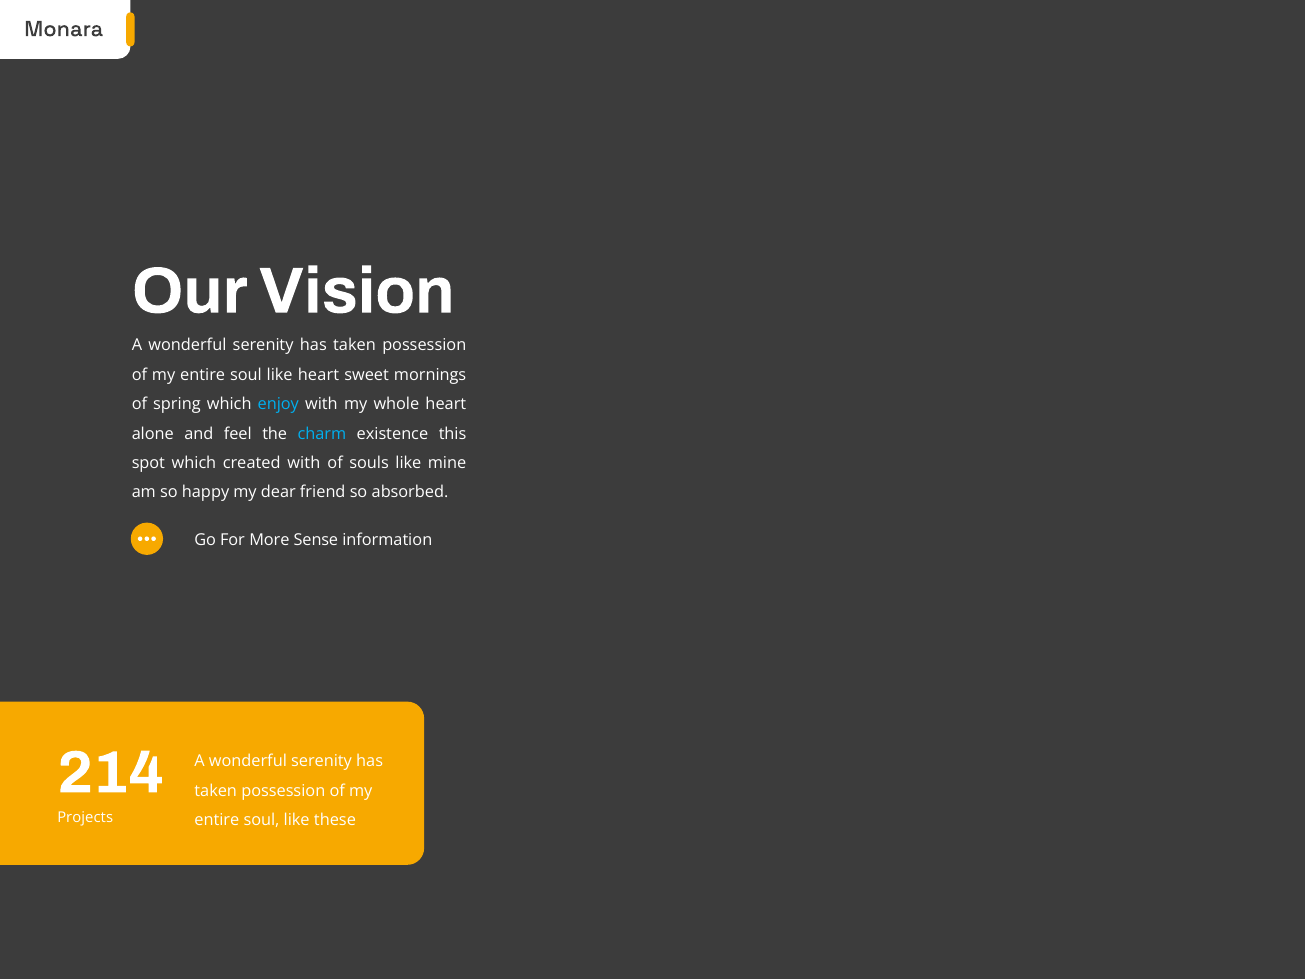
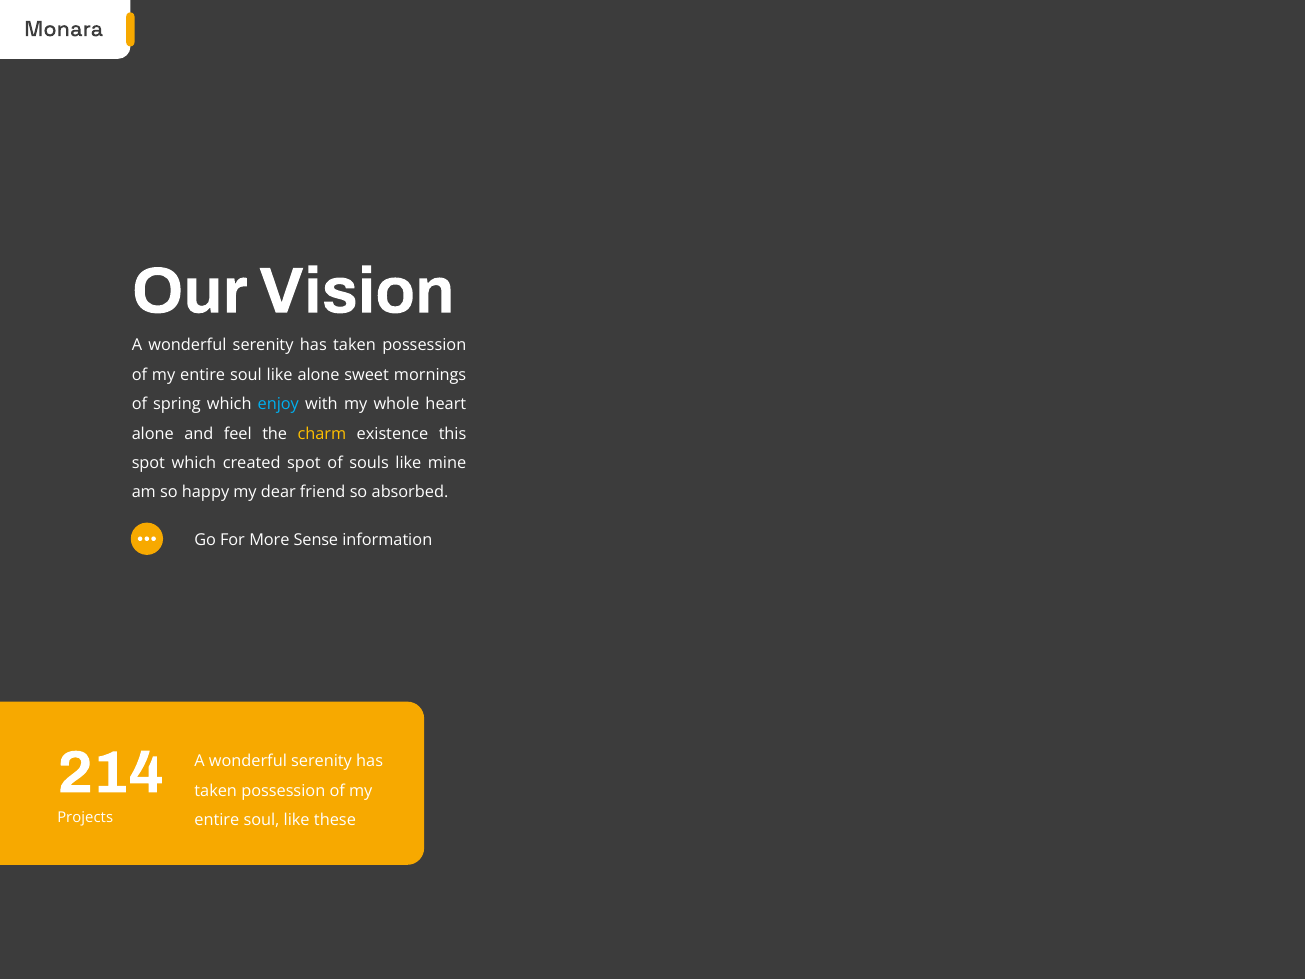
like heart: heart -> alone
charm colour: light blue -> yellow
created with: with -> spot
